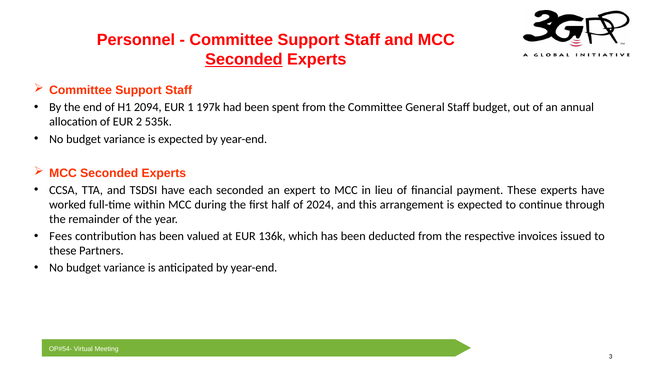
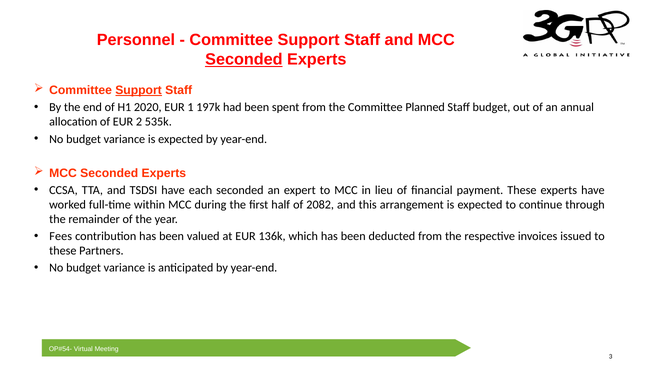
Support at (139, 90) underline: none -> present
2094: 2094 -> 2020
General: General -> Planned
2024: 2024 -> 2082
